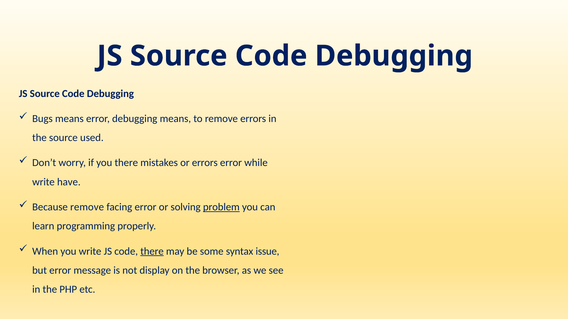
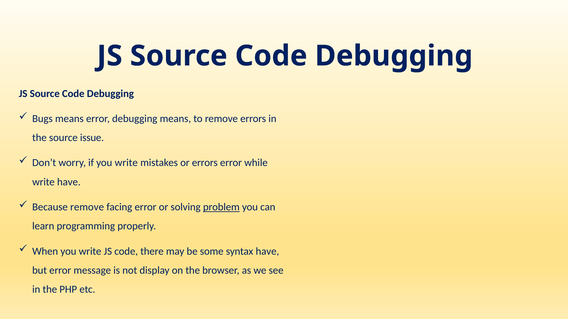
used: used -> issue
if you there: there -> write
there at (152, 252) underline: present -> none
syntax issue: issue -> have
